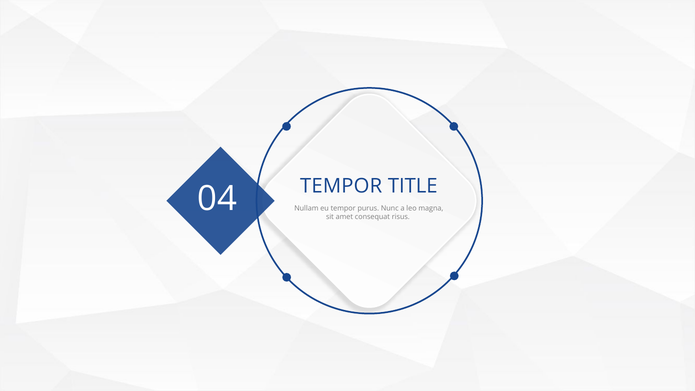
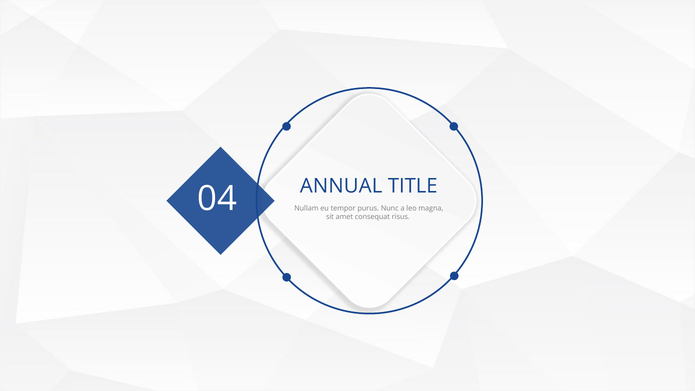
TEMPOR at (341, 186): TEMPOR -> ANNUAL
